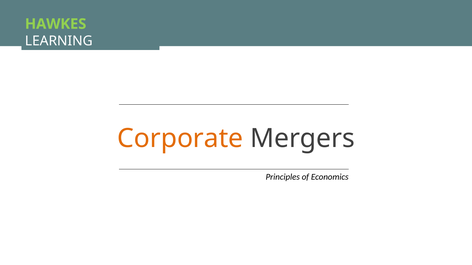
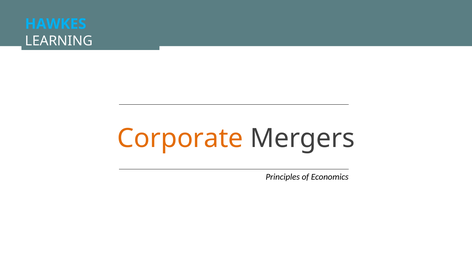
HAWKES colour: light green -> light blue
